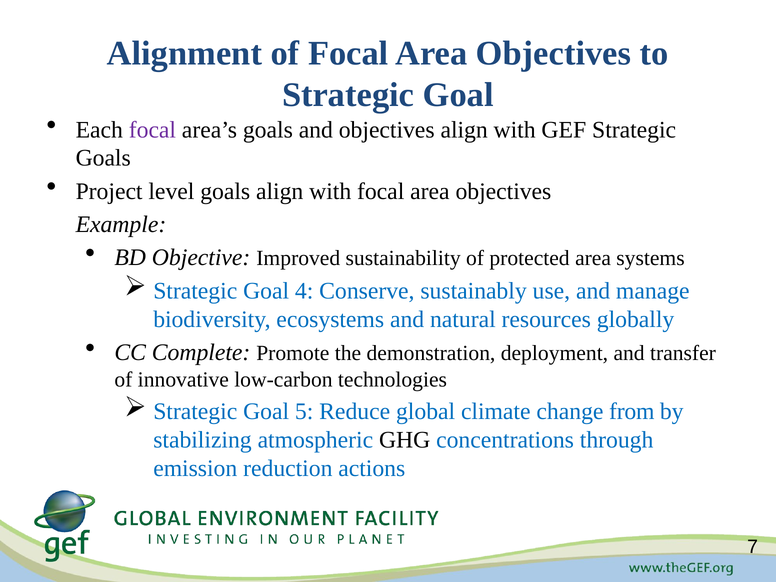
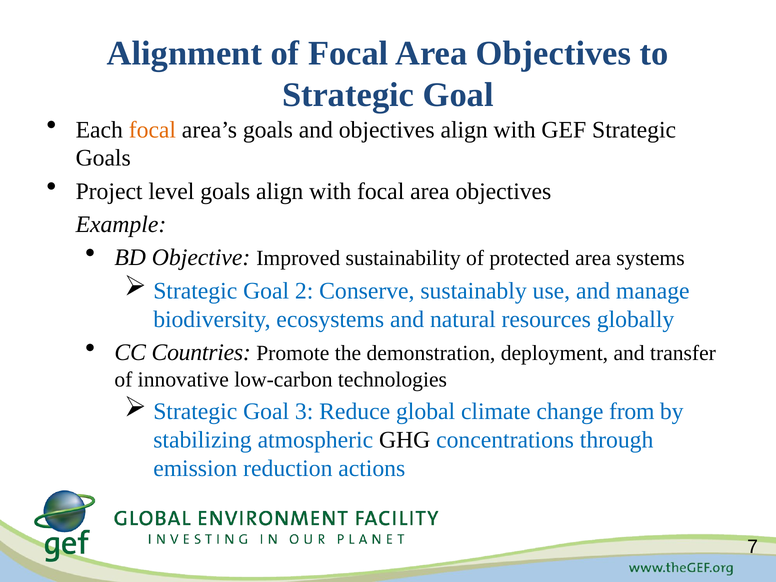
focal at (152, 130) colour: purple -> orange
4: 4 -> 2
Complete: Complete -> Countries
5: 5 -> 3
